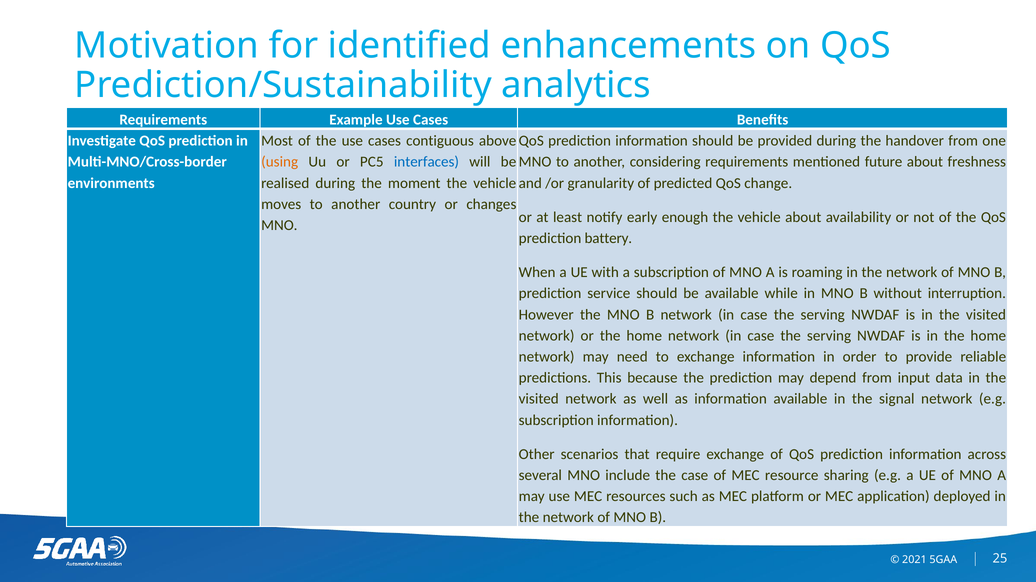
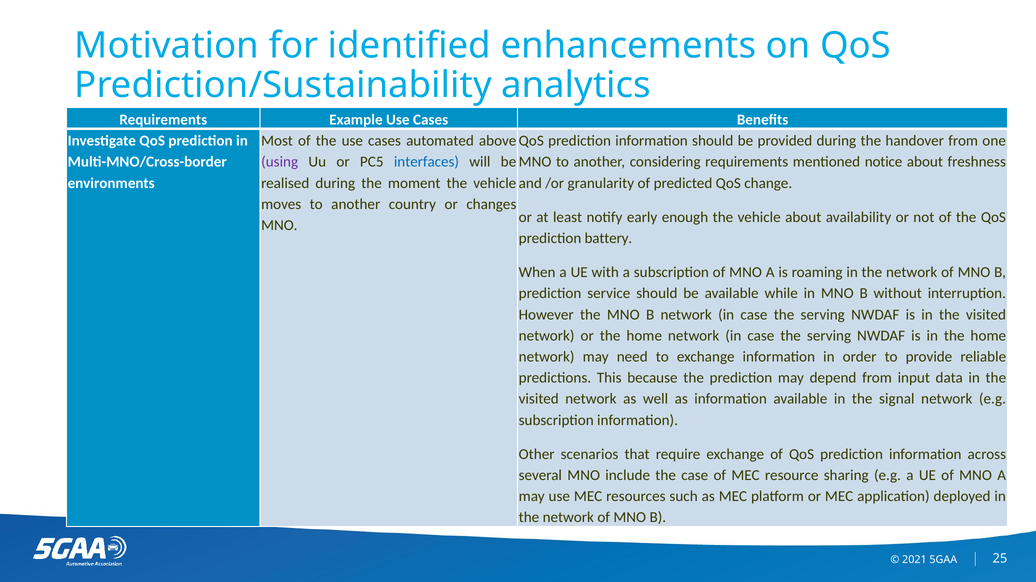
contiguous: contiguous -> automated
using colour: orange -> purple
future: future -> notice
